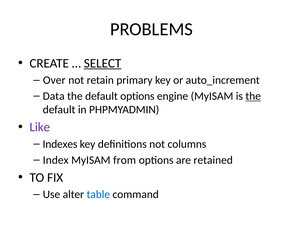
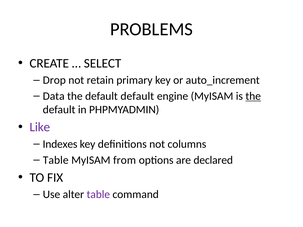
SELECT underline: present -> none
Over: Over -> Drop
default options: options -> default
Index at (56, 160): Index -> Table
retained: retained -> declared
table at (98, 195) colour: blue -> purple
